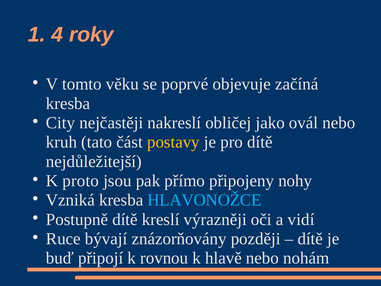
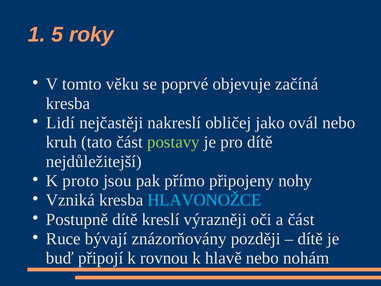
4: 4 -> 5
City: City -> Lidí
postavy colour: yellow -> light green
a vidí: vidí -> část
